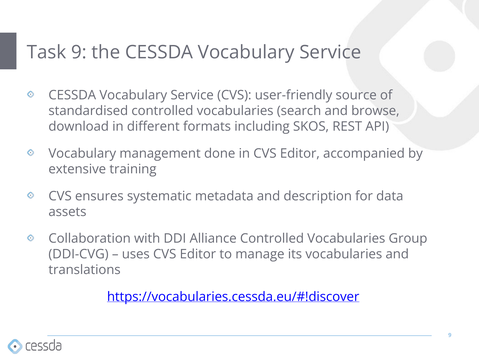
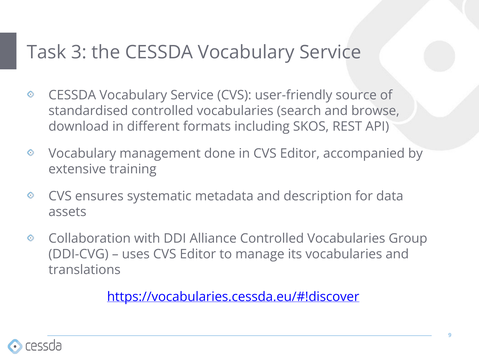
Task 9: 9 -> 3
